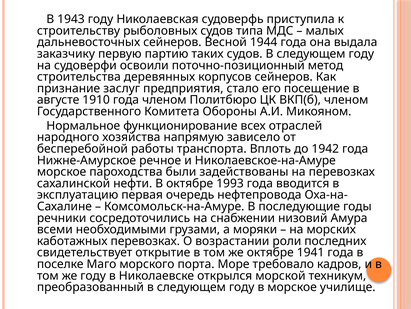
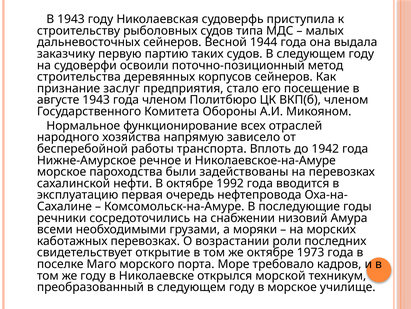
августе 1910: 1910 -> 1943
1993: 1993 -> 1992
1941: 1941 -> 1973
